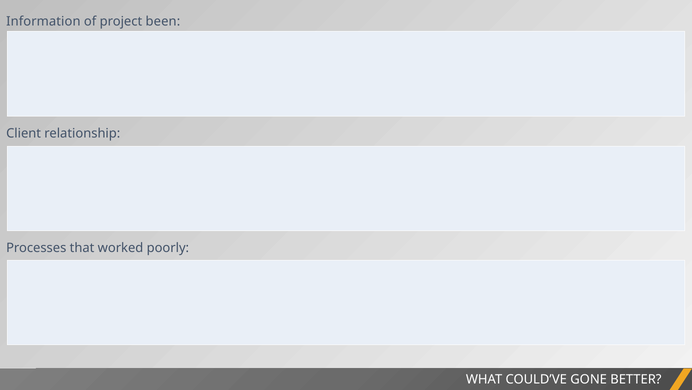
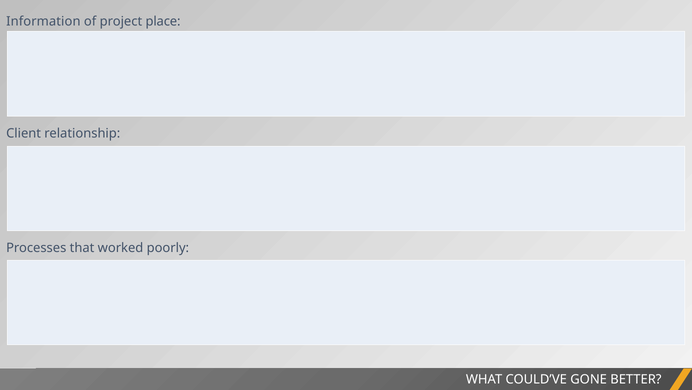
been: been -> place
